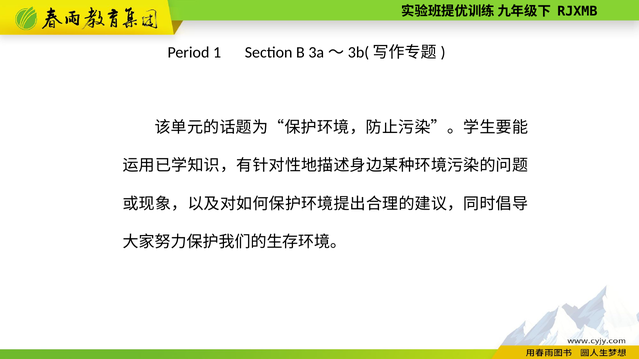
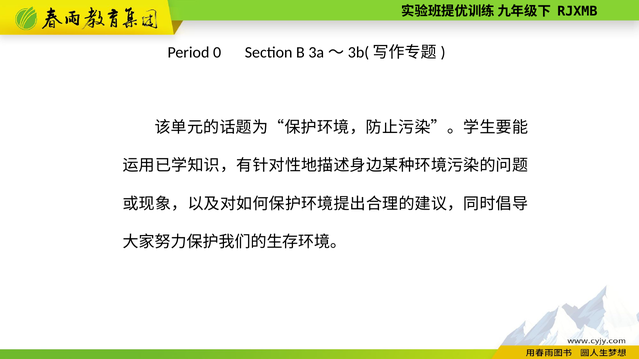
1: 1 -> 0
